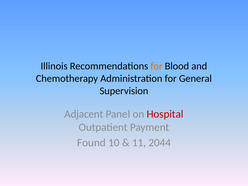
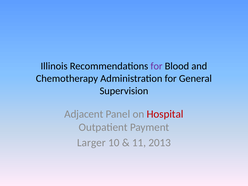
for at (156, 66) colour: orange -> purple
Found: Found -> Larger
2044: 2044 -> 2013
